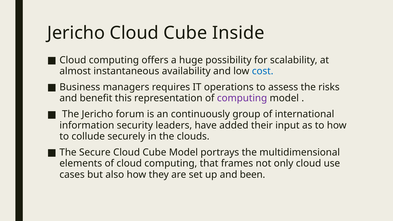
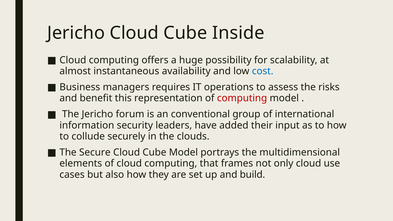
computing at (242, 98) colour: purple -> red
continuously: continuously -> conventional
been: been -> build
